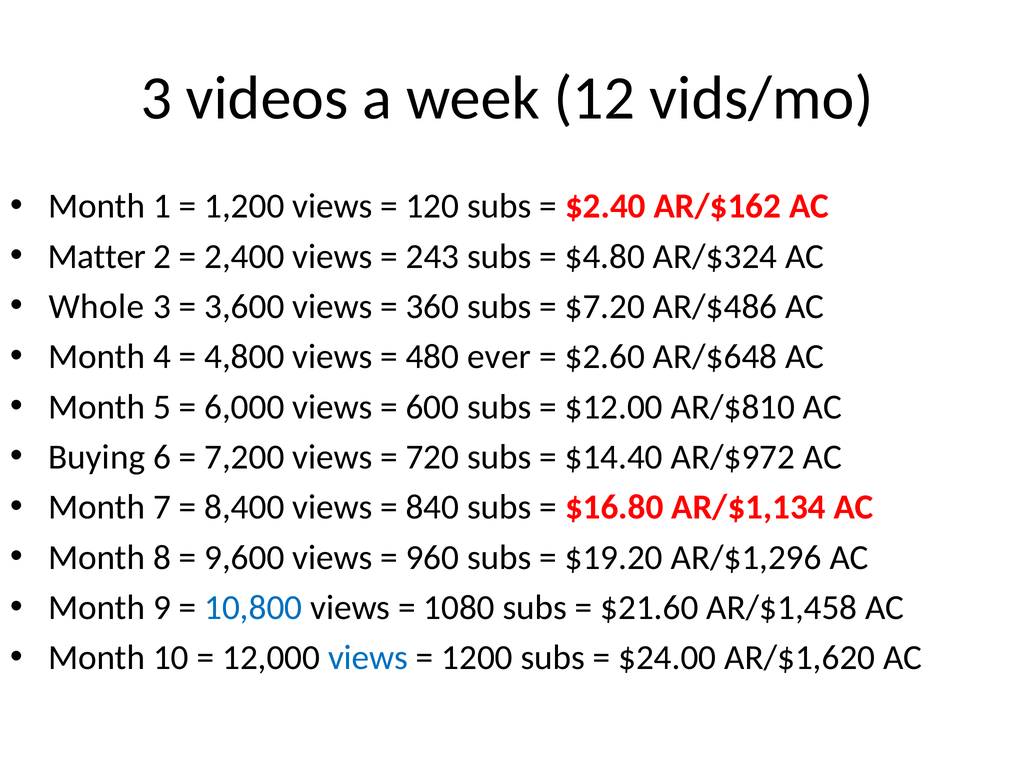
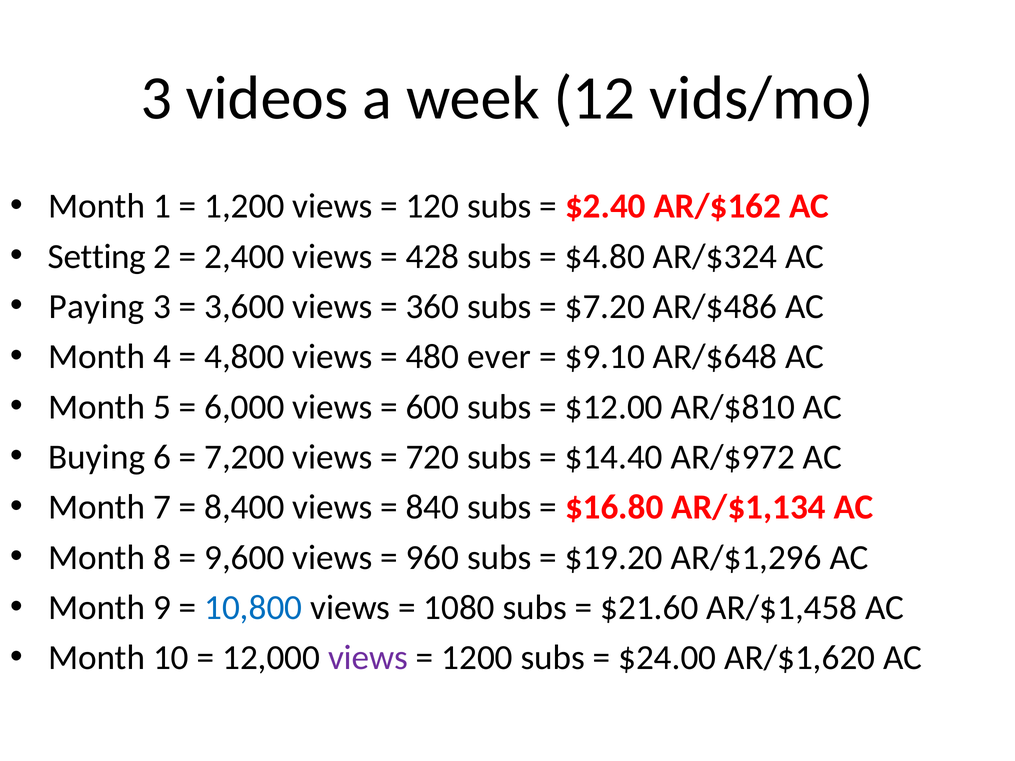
Matter: Matter -> Setting
243: 243 -> 428
Whole: Whole -> Paying
$2.60: $2.60 -> $9.10
views at (368, 658) colour: blue -> purple
